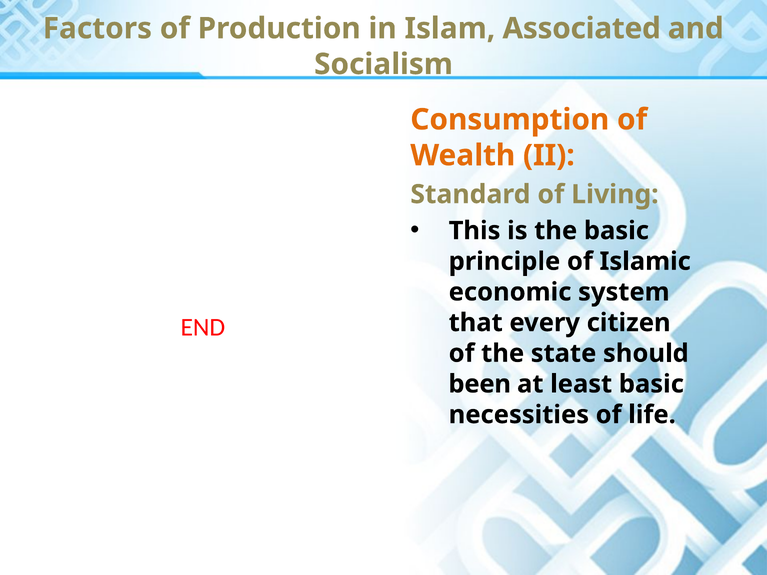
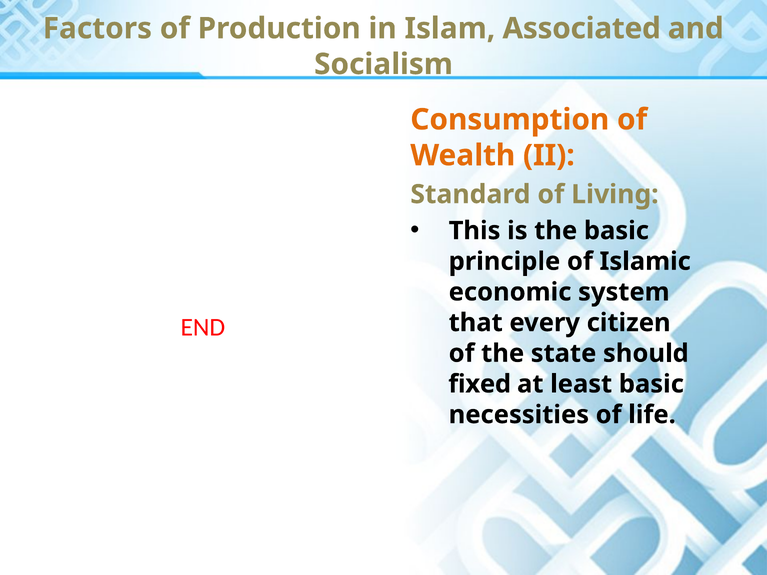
been: been -> fixed
